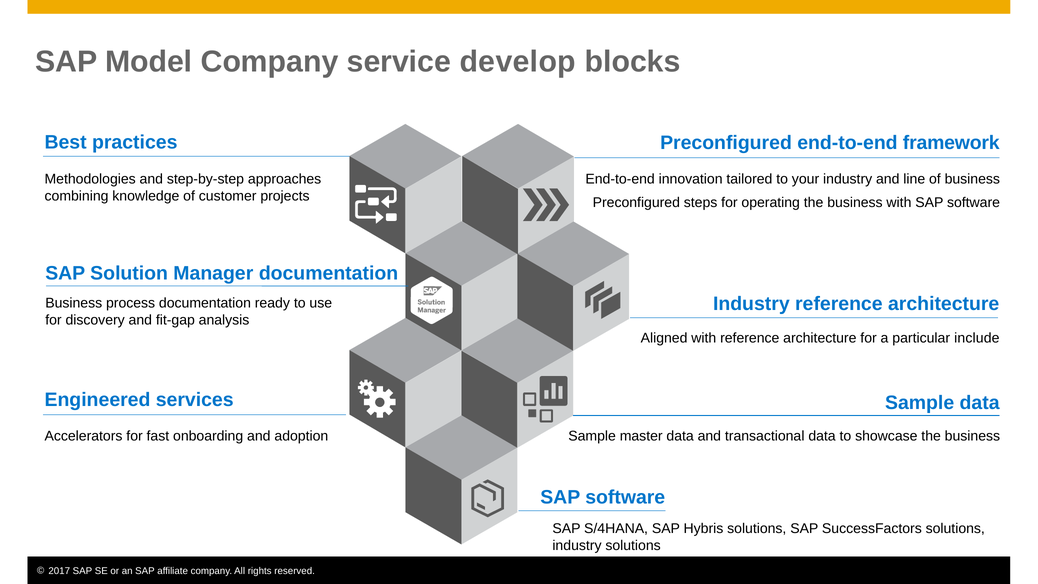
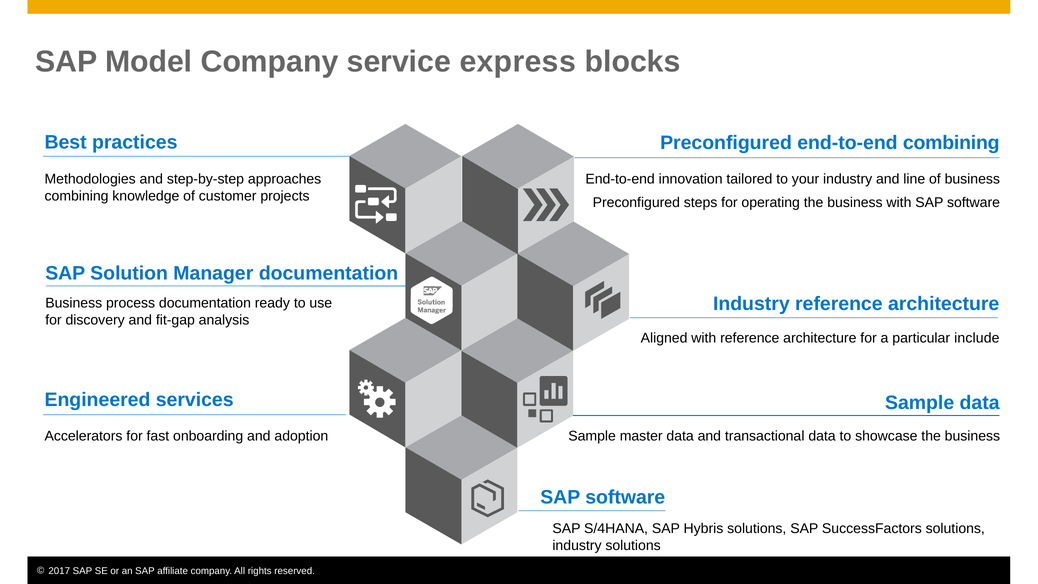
develop: develop -> express
end-to-end framework: framework -> combining
